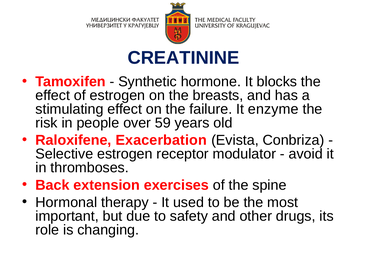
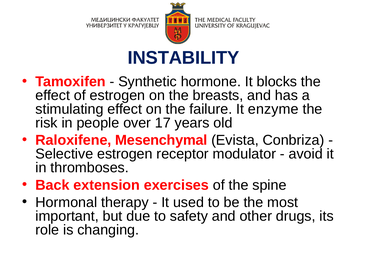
CREATININE: CREATININE -> INSTABILITY
59: 59 -> 17
Exacerbation: Exacerbation -> Mesenchymal
